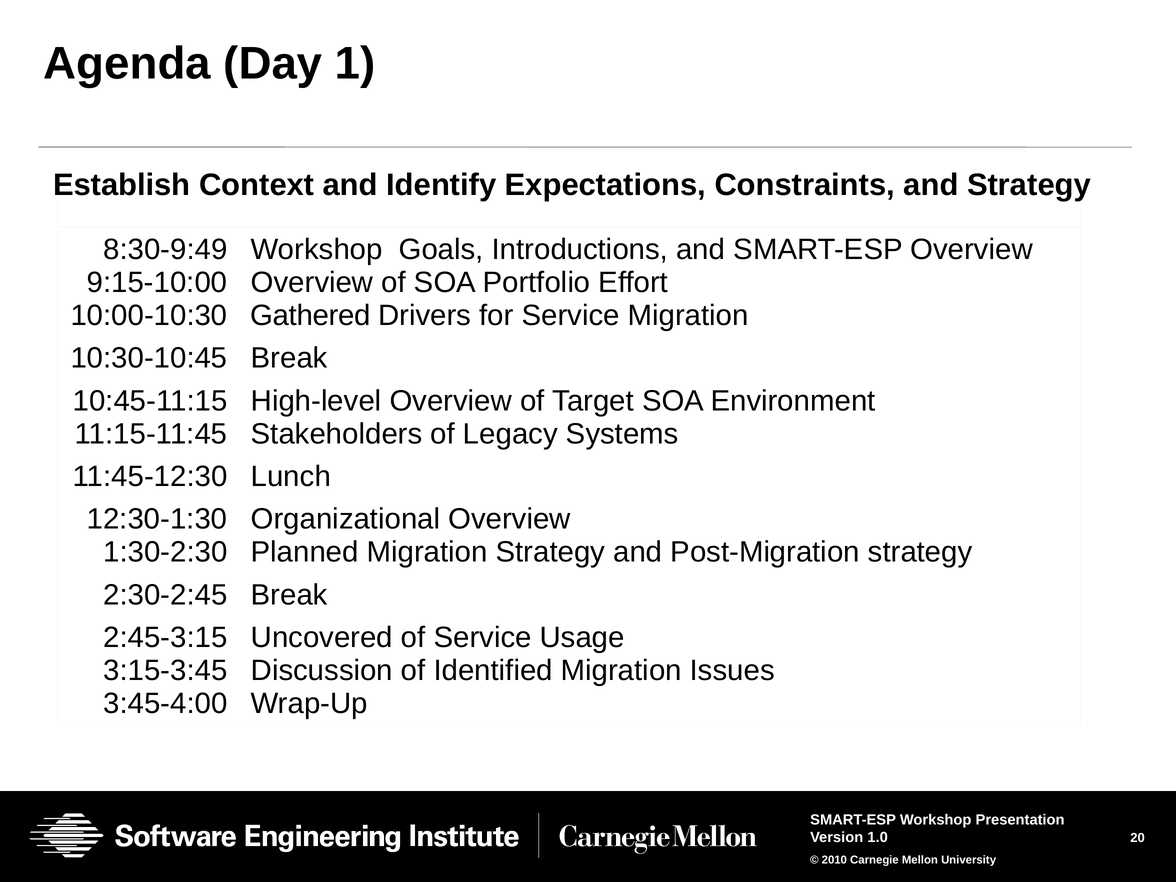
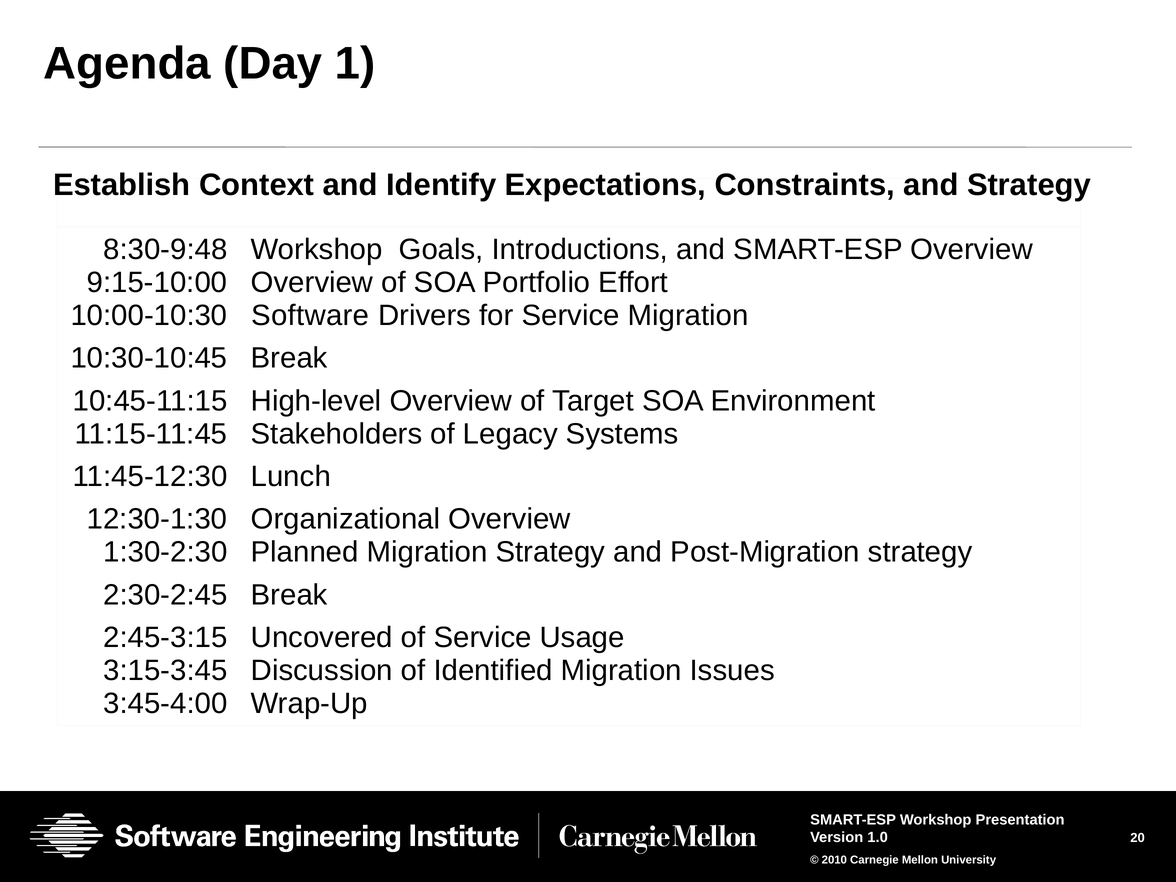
8:30-9:49: 8:30-9:49 -> 8:30-9:48
Gathered: Gathered -> Software
